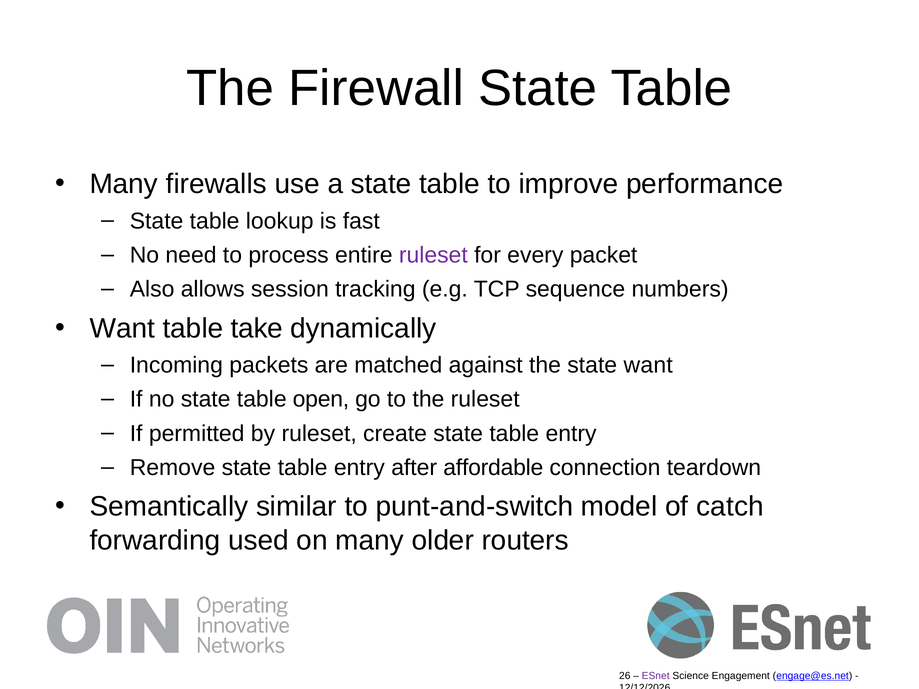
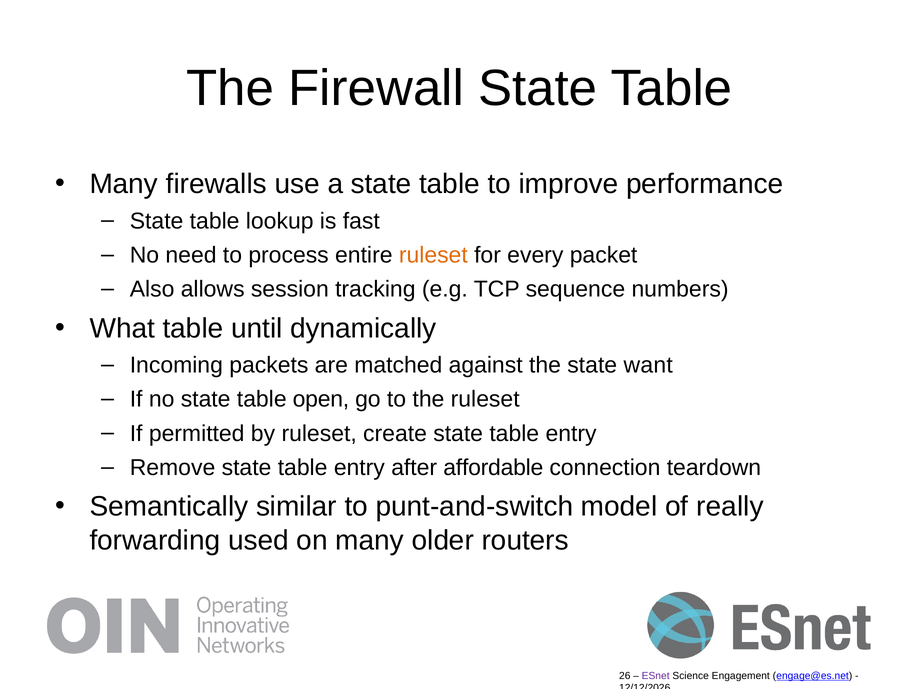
ruleset at (433, 255) colour: purple -> orange
Want at (122, 328): Want -> What
take: take -> until
catch: catch -> really
